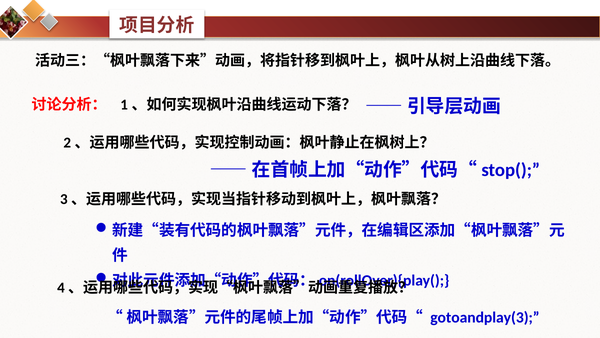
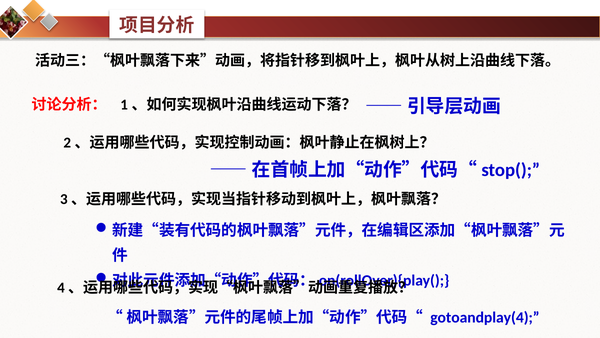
gotoandplay(3: gotoandplay(3 -> gotoandplay(4
